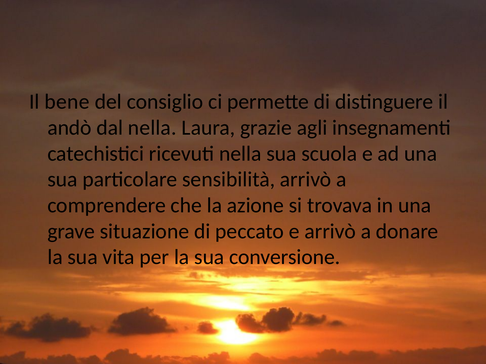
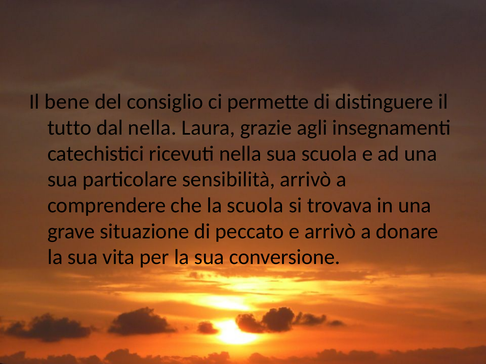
andò: andò -> tutto
la azione: azione -> scuola
